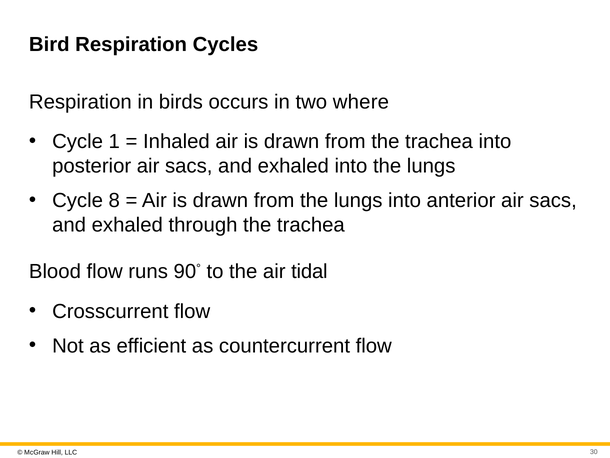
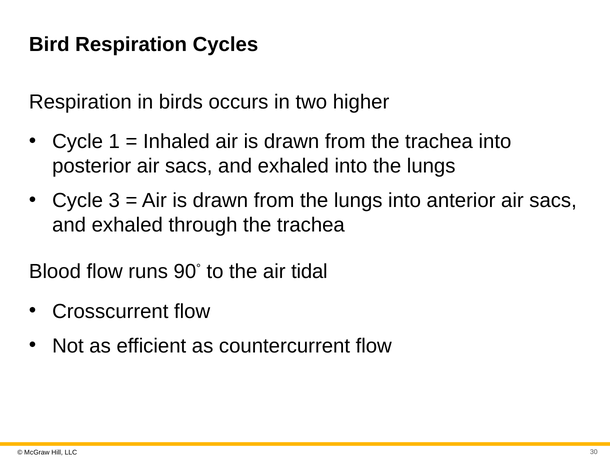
where: where -> higher
8: 8 -> 3
